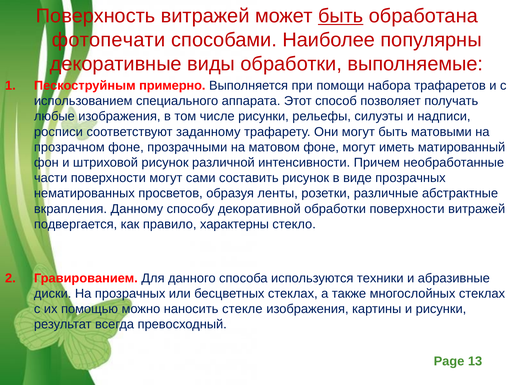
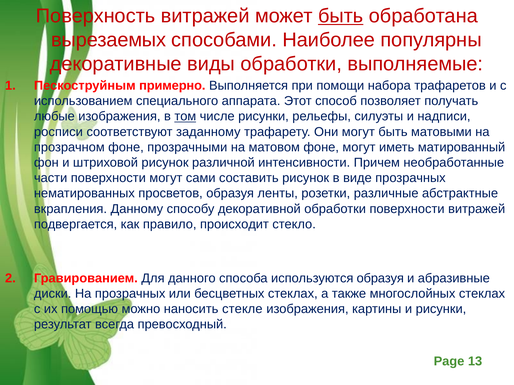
фотопечати: фотопечати -> вырезаемых
том underline: none -> present
характерны: характерны -> происходит
используются техники: техники -> образуя
